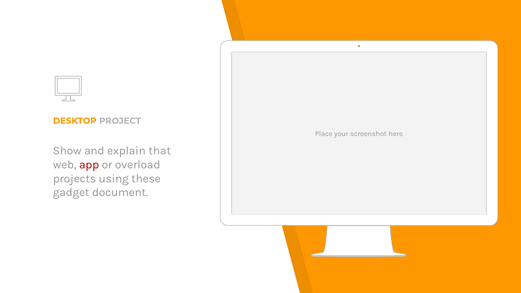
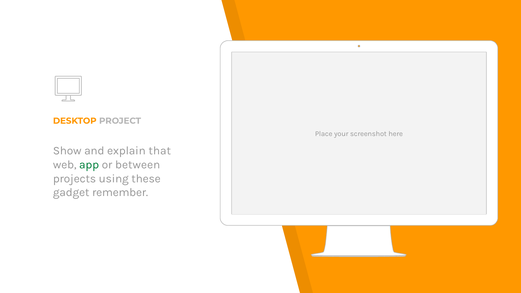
app colour: red -> green
overload: overload -> between
document: document -> remember
